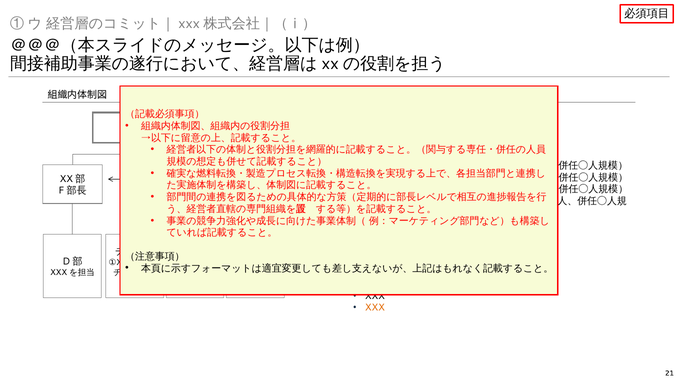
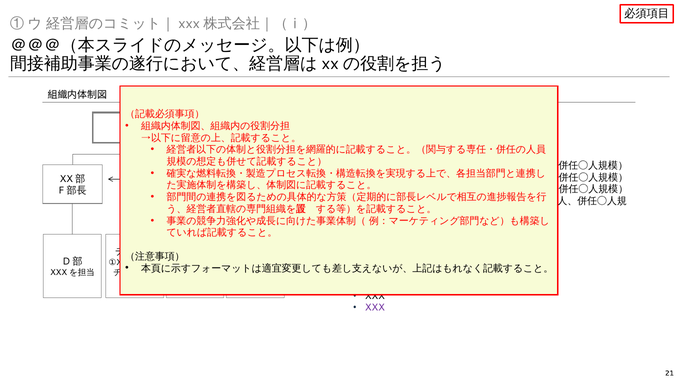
XXX at (375, 308) colour: orange -> purple
